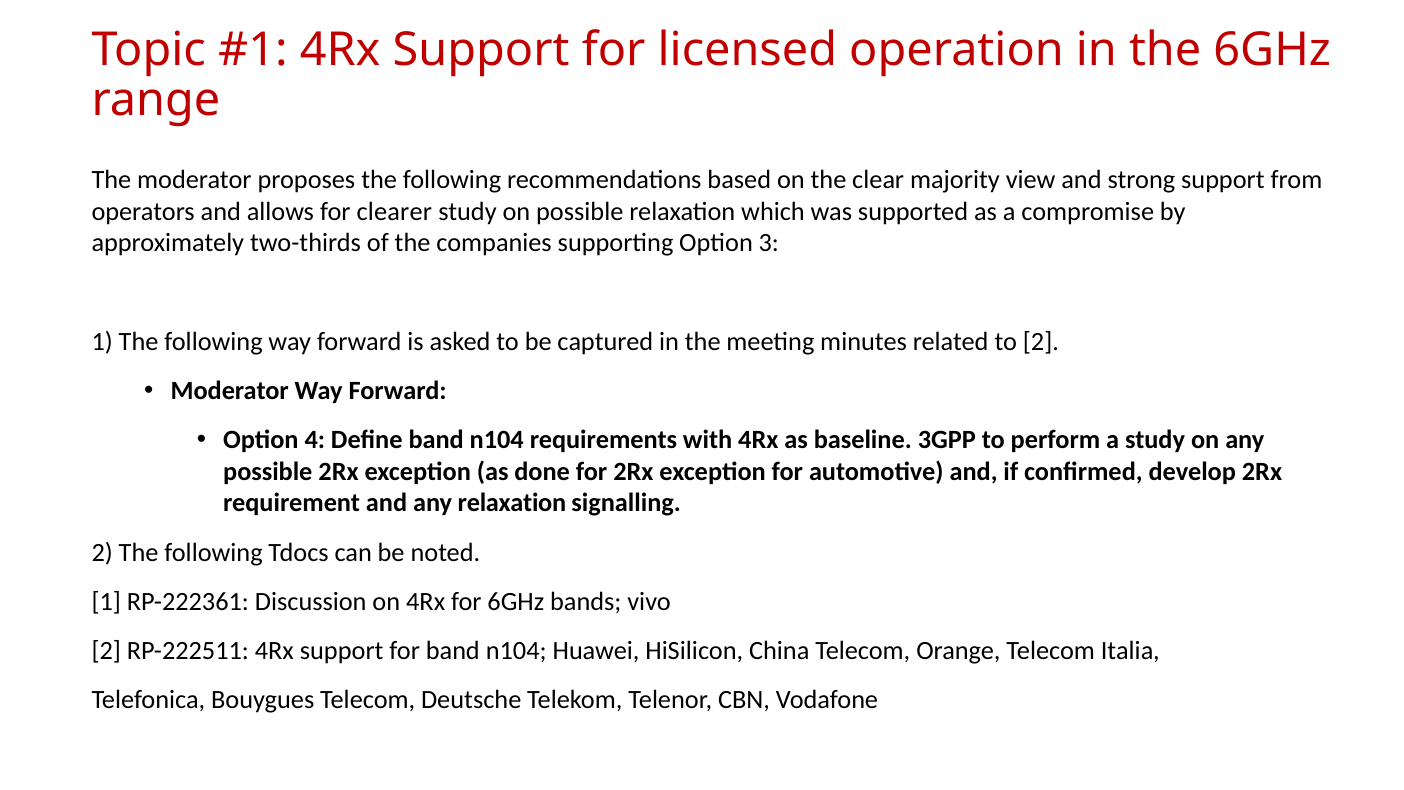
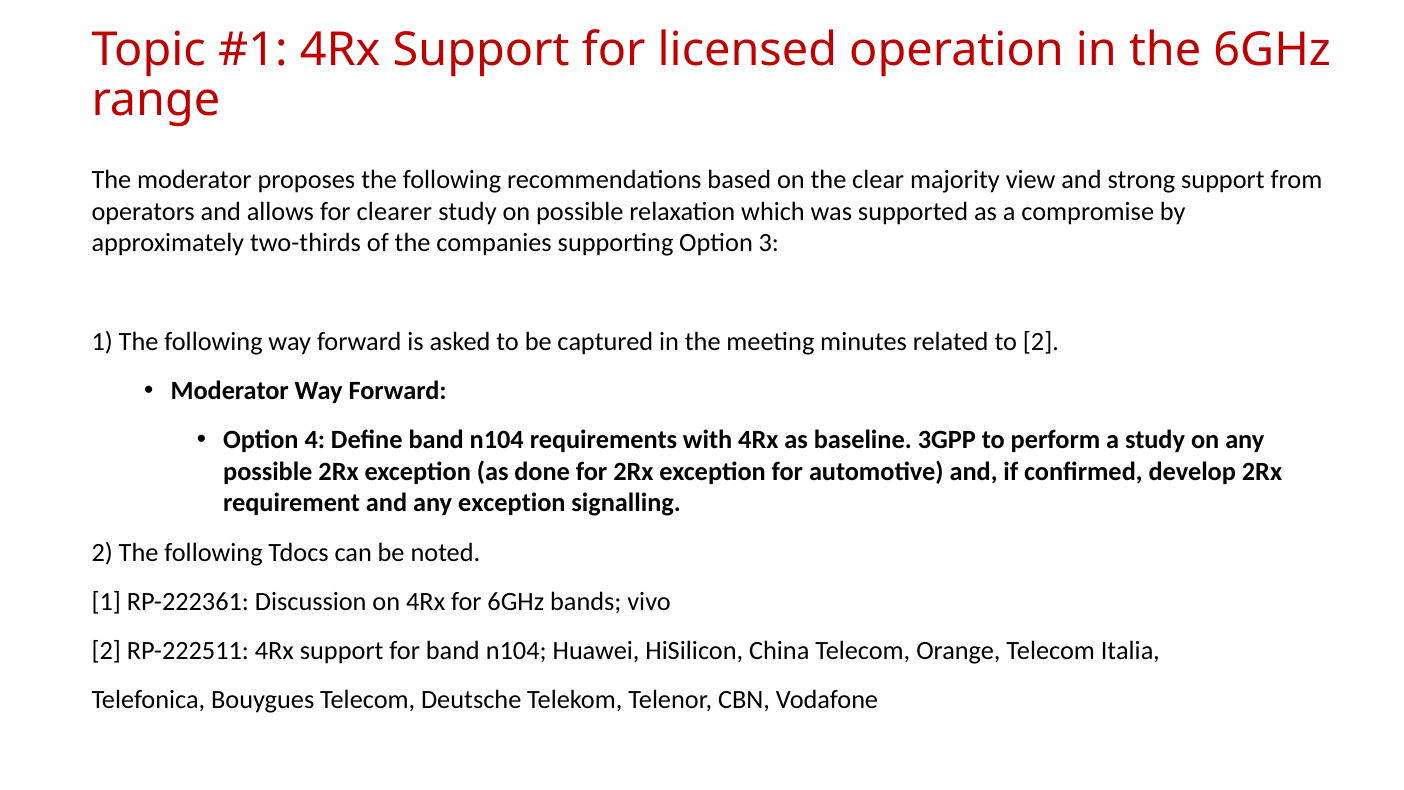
any relaxation: relaxation -> exception
